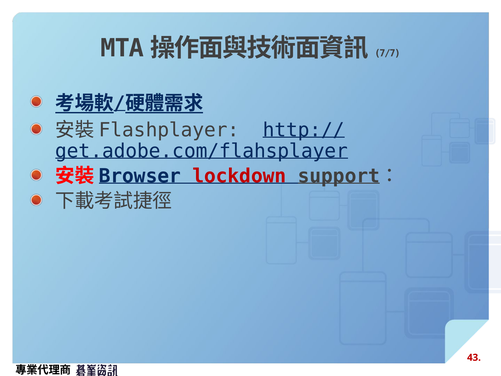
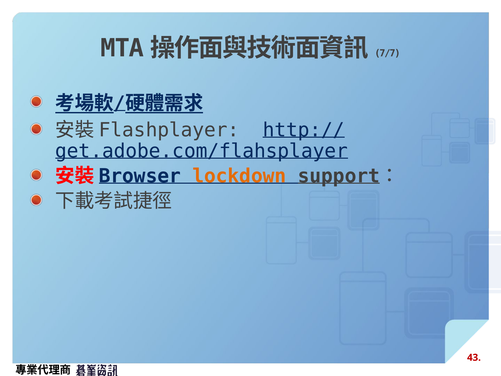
lockdown colour: red -> orange
